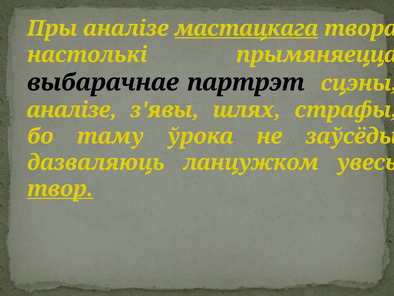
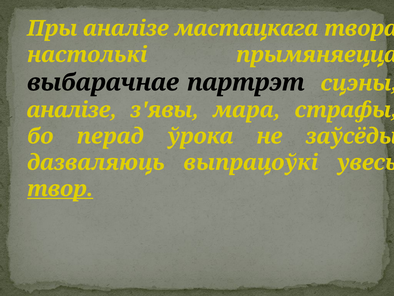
мастацкага underline: present -> none
шлях: шлях -> мара
таму: таму -> перад
ланцужком: ланцужком -> выпрацоўкі
